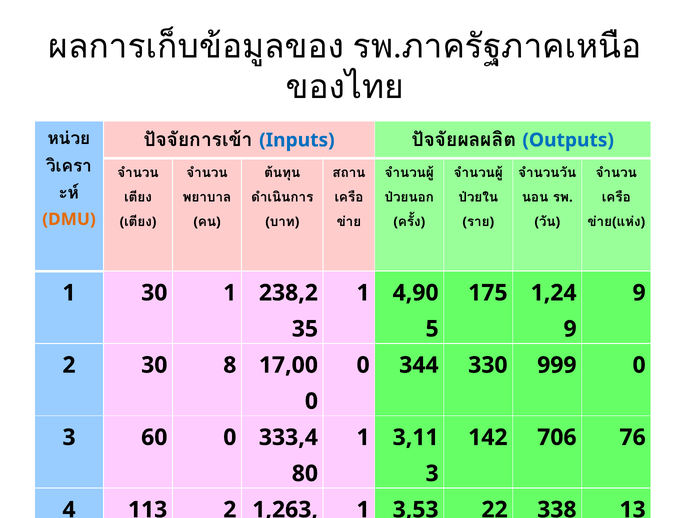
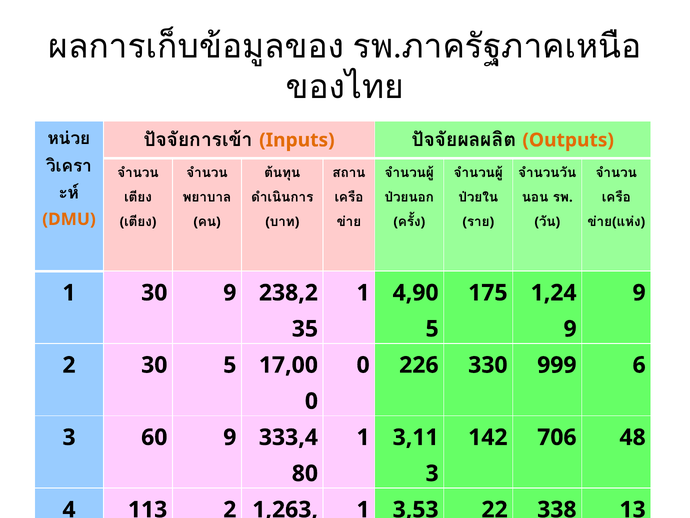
Inputs colour: blue -> orange
Outputs colour: blue -> orange
30 1: 1 -> 9
30 8: 8 -> 5
344: 344 -> 226
999 0: 0 -> 6
60 0: 0 -> 9
76: 76 -> 48
